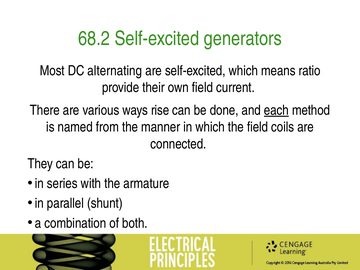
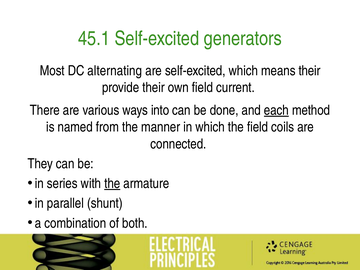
68.2: 68.2 -> 45.1
means ratio: ratio -> their
rise: rise -> into
the at (112, 184) underline: none -> present
